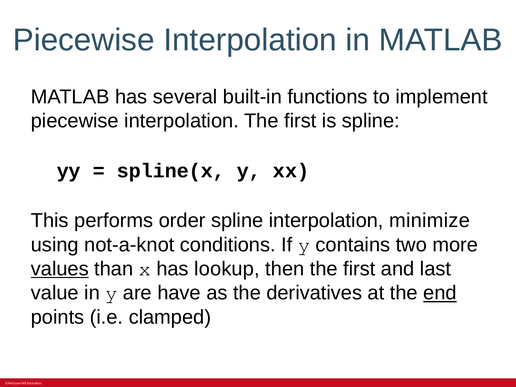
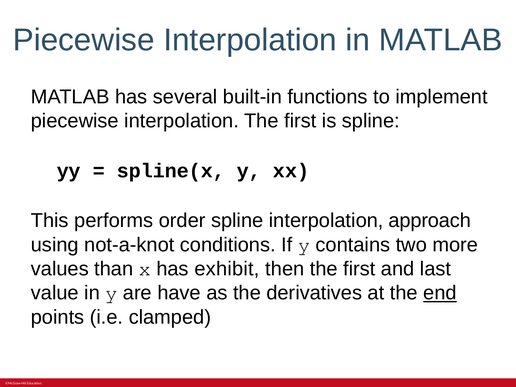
minimize: minimize -> approach
values underline: present -> none
lookup: lookup -> exhibit
